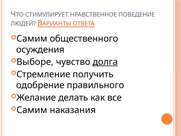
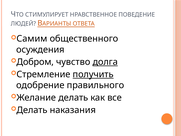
Выборе: Выборе -> Добром
получить underline: none -> present
Самим at (32, 110): Самим -> Делать
